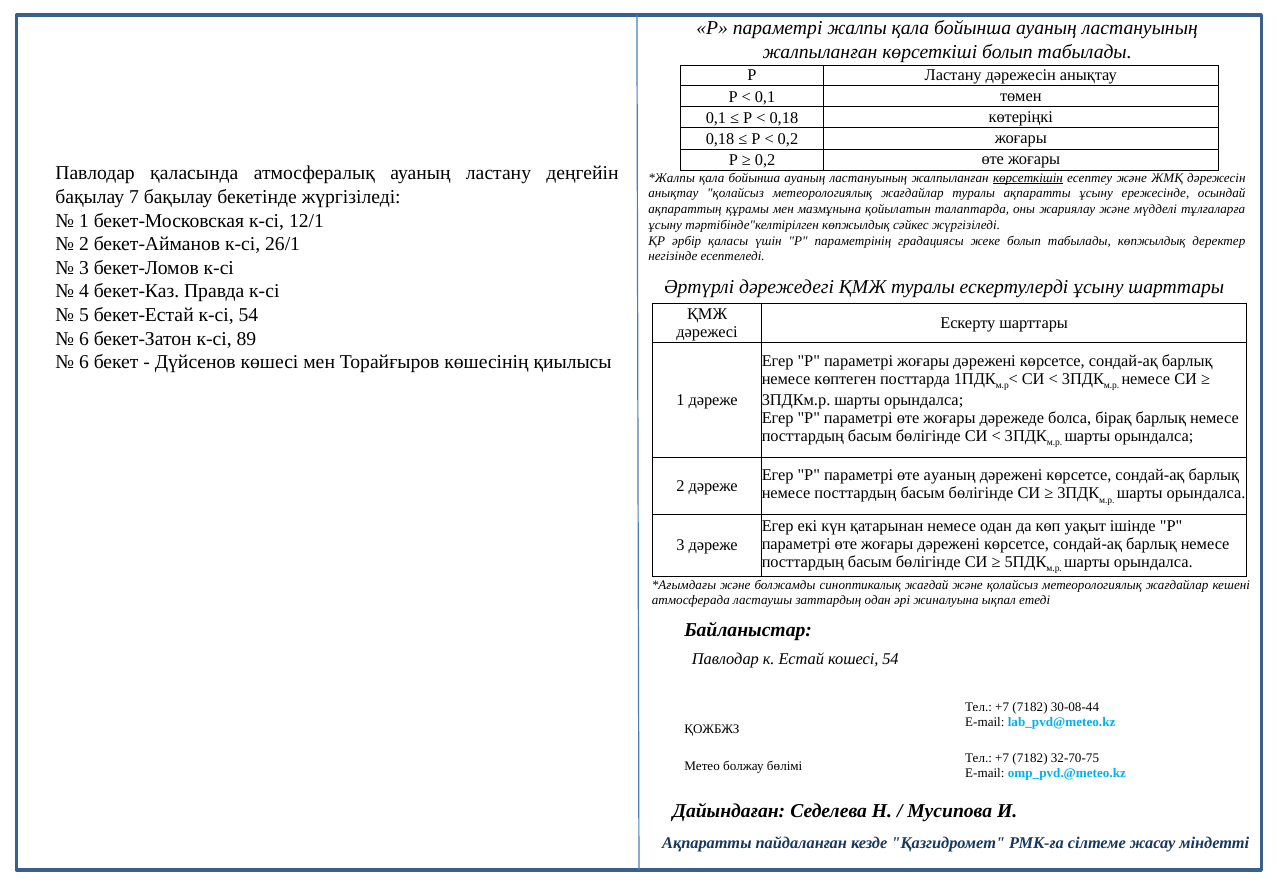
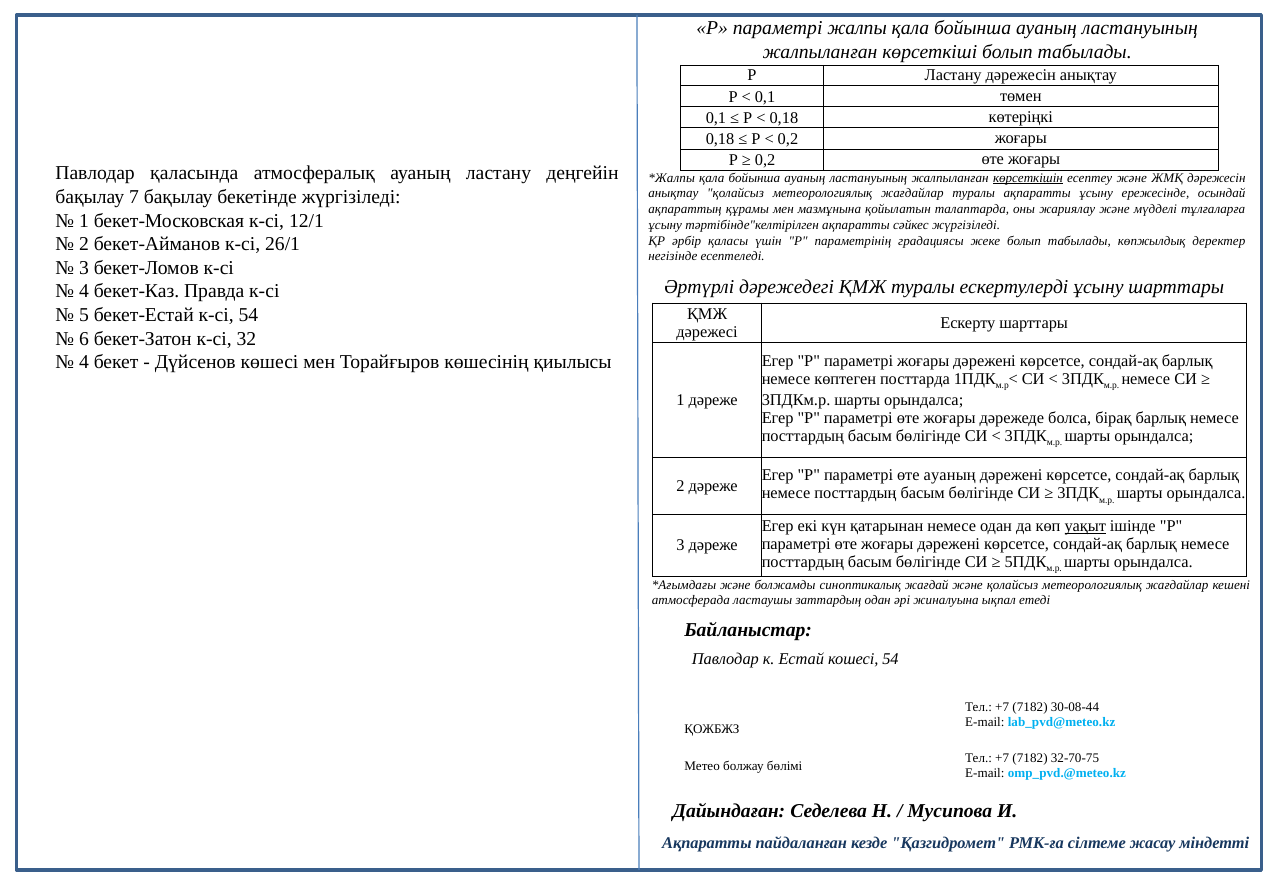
тәртібінде"келтірілген көпжылдық: көпжылдық -> ақпаратты
89: 89 -> 32
6 at (84, 362): 6 -> 4
уақыт underline: none -> present
